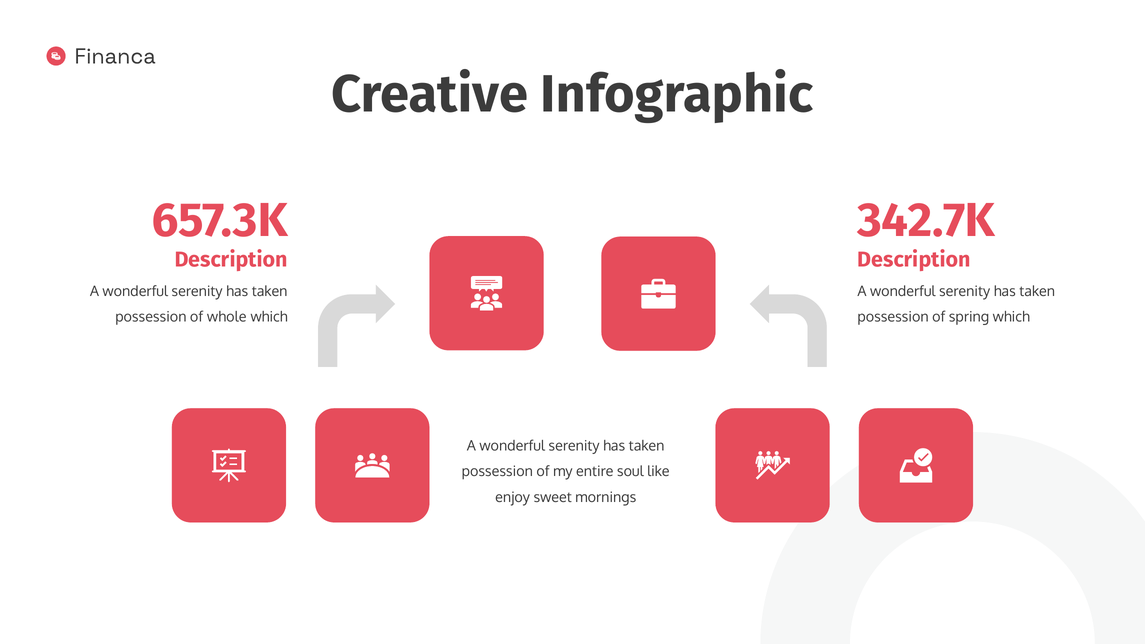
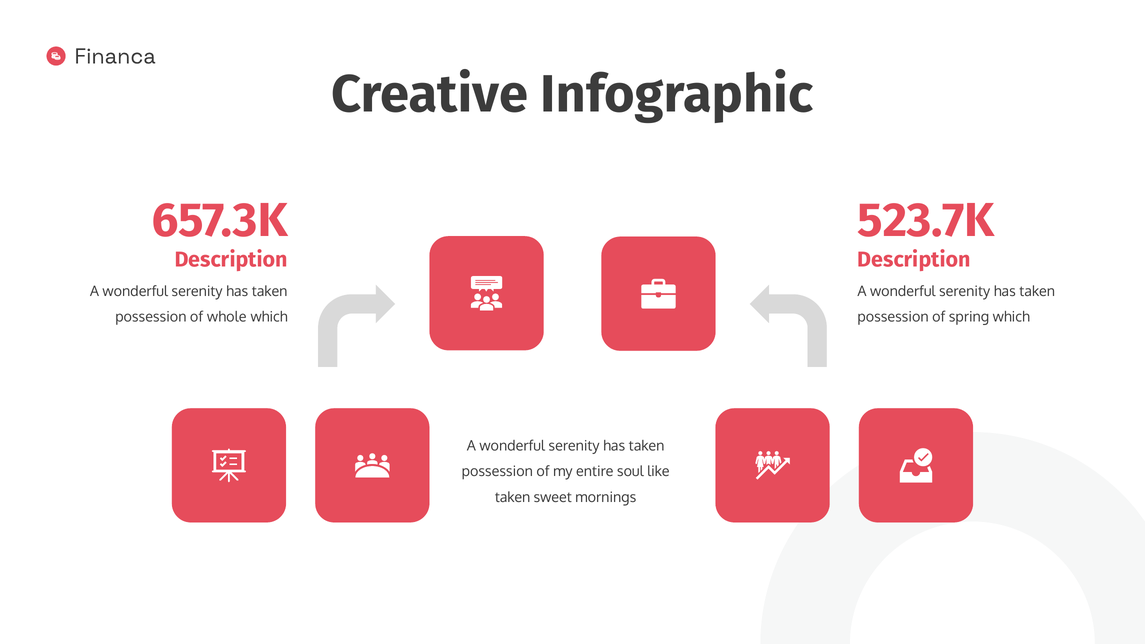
342.7K: 342.7K -> 523.7K
enjoy at (513, 498): enjoy -> taken
